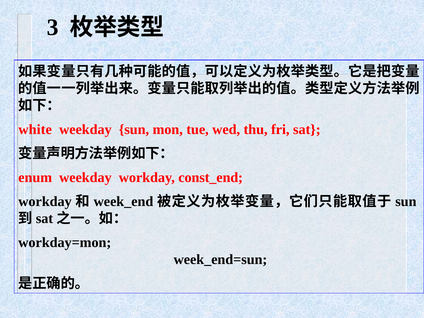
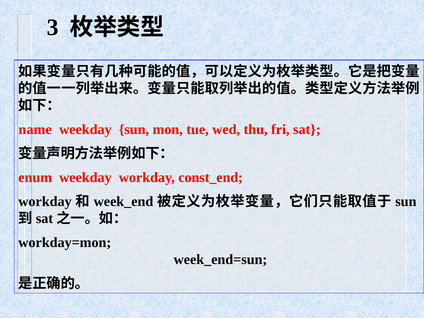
white: white -> name
